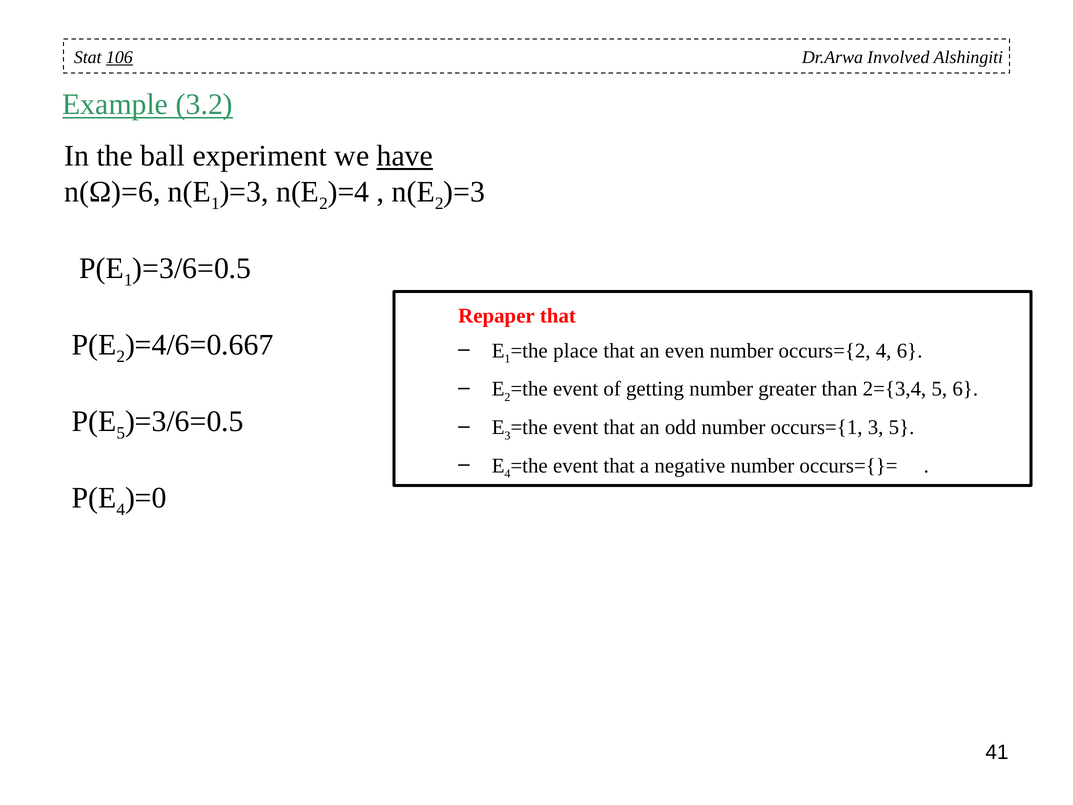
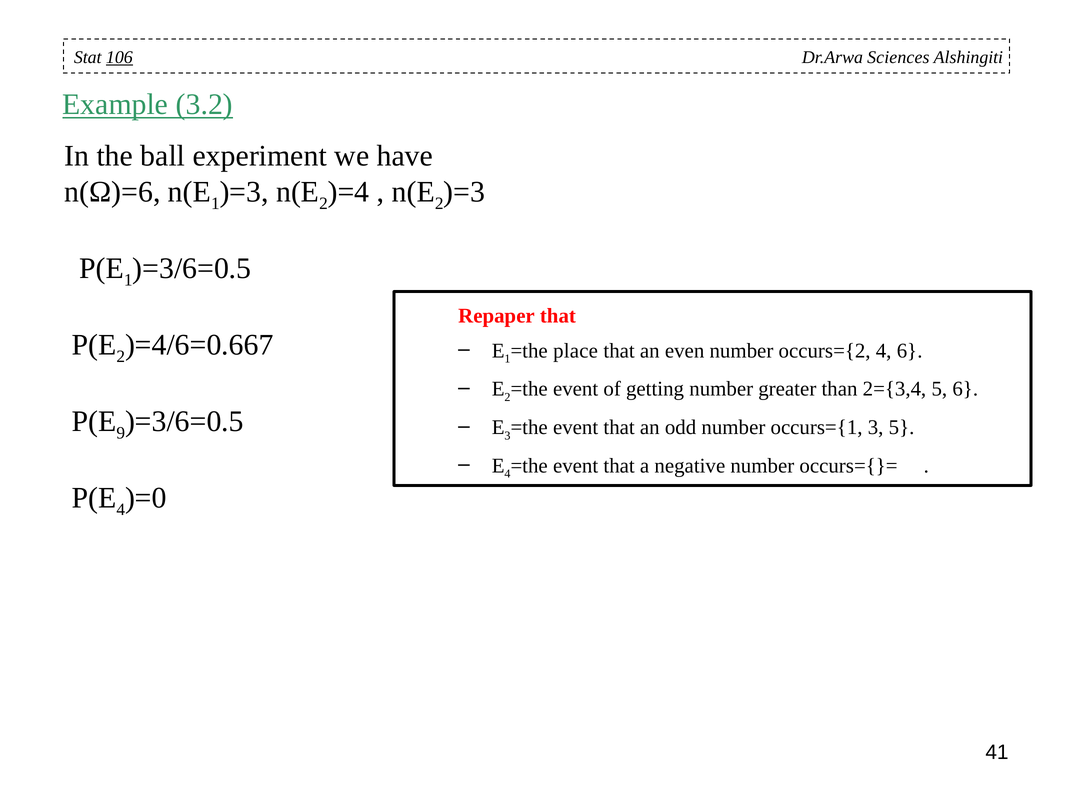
Involved: Involved -> Sciences
have underline: present -> none
5 at (121, 433): 5 -> 9
